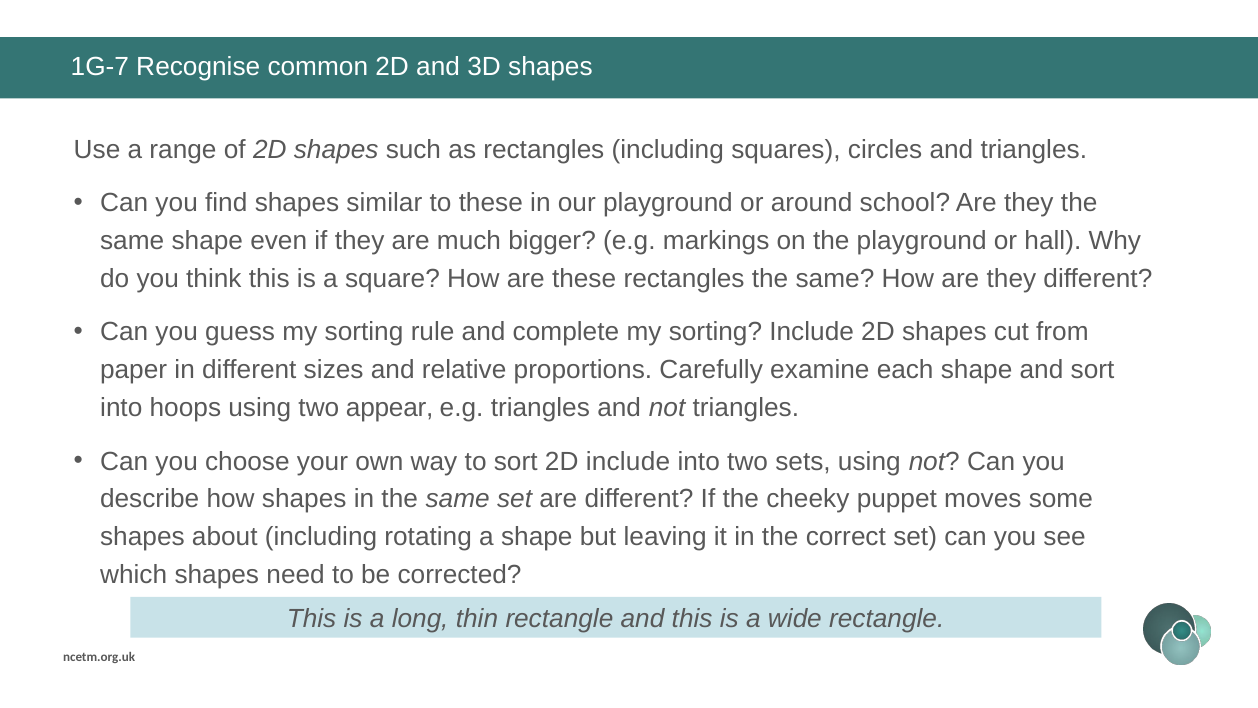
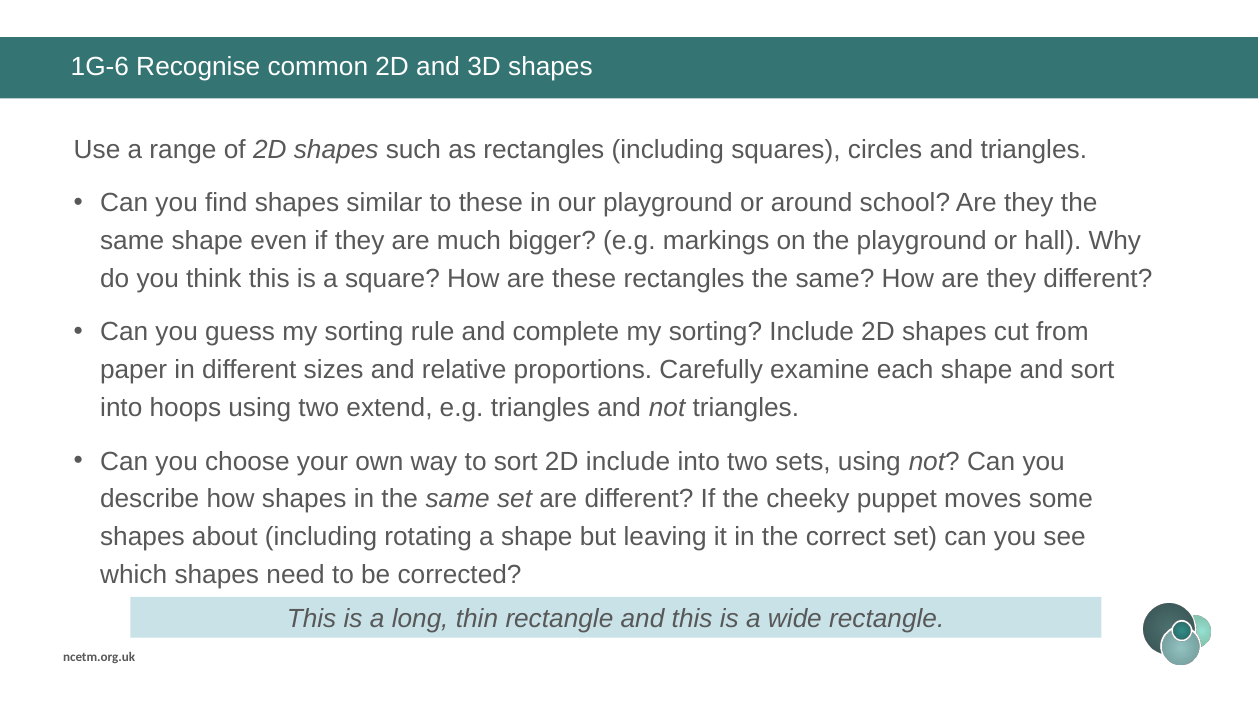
1G-7: 1G-7 -> 1G-6
appear: appear -> extend
